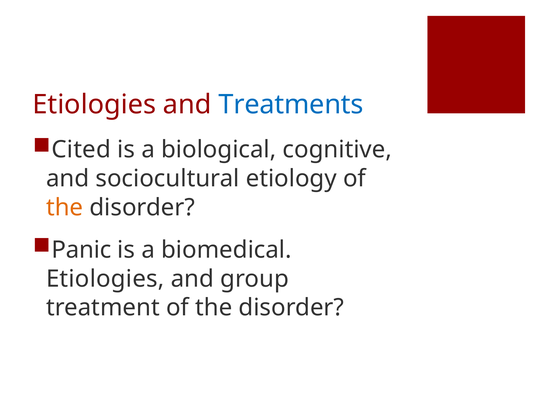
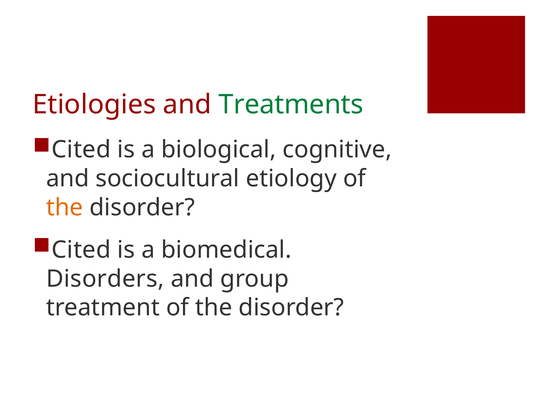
Treatments colour: blue -> green
Panic at (81, 250): Panic -> Cited
Etiologies at (105, 279): Etiologies -> Disorders
